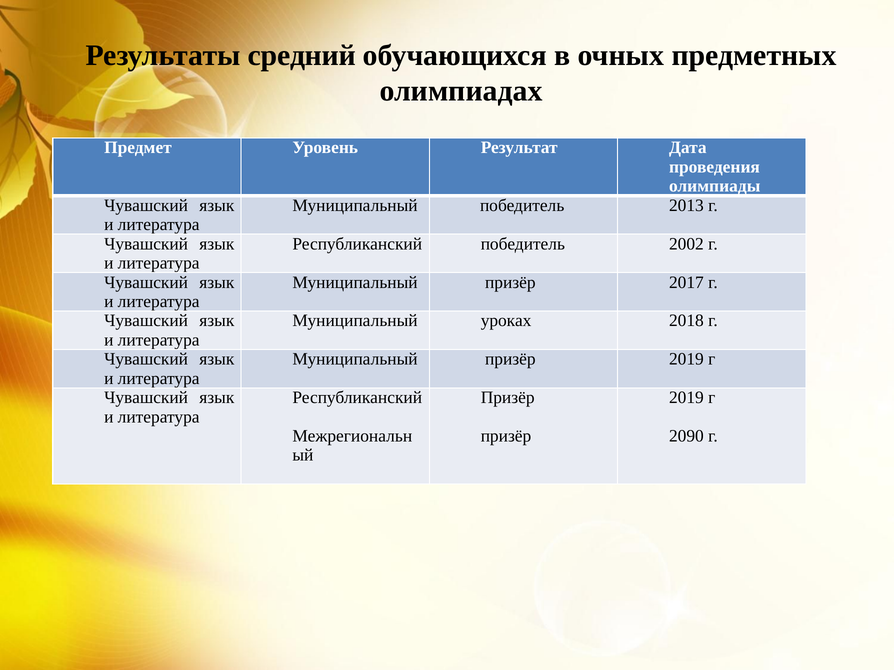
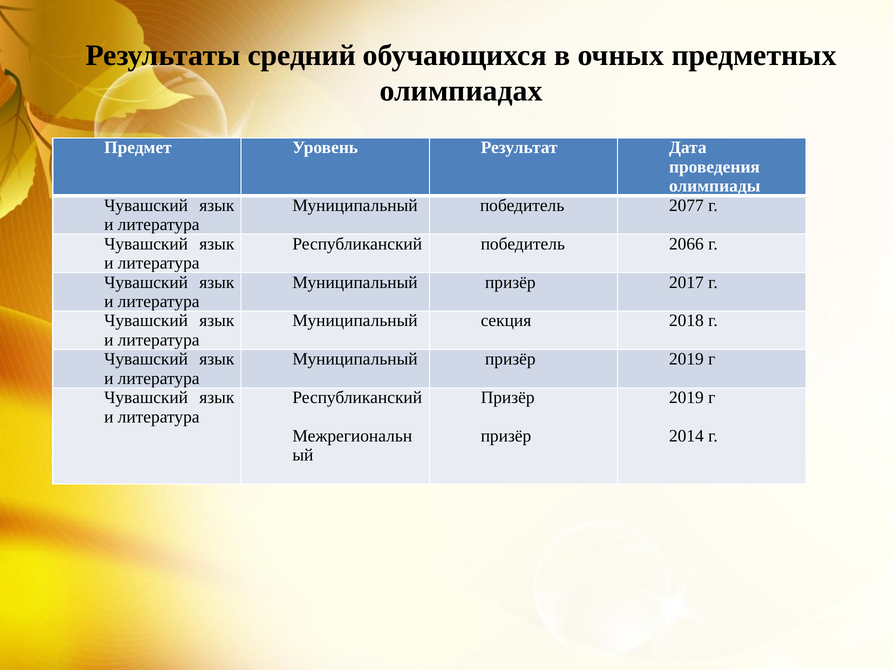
2013: 2013 -> 2077
2002: 2002 -> 2066
уроках: уроках -> секция
2090: 2090 -> 2014
